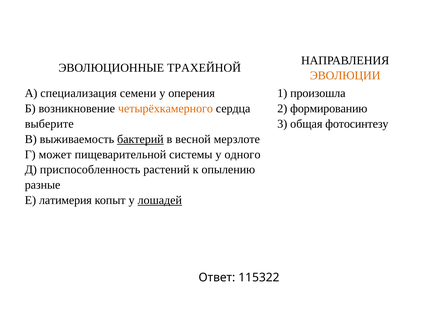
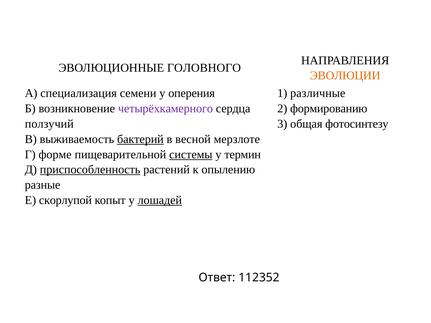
ТРАХЕЙНОЙ: ТРАХЕЙНОЙ -> ГОЛОВНОГО
произошла: произошла -> различные
четырёхкамерного colour: orange -> purple
выберите: выберите -> ползучий
может: может -> форме
системы underline: none -> present
одного: одного -> термин
приспособленность underline: none -> present
латимерия: латимерия -> скорлупой
115322: 115322 -> 112352
